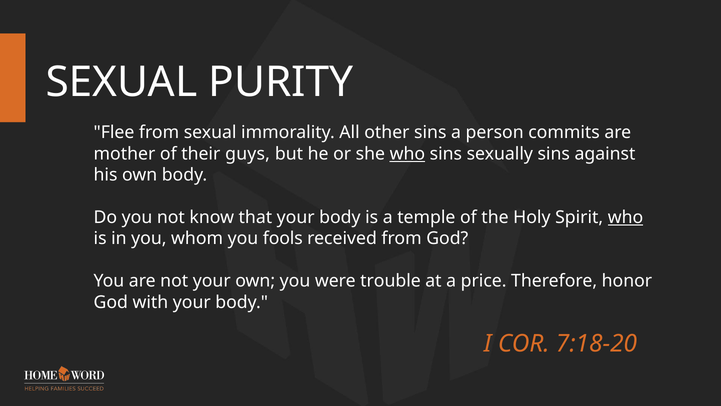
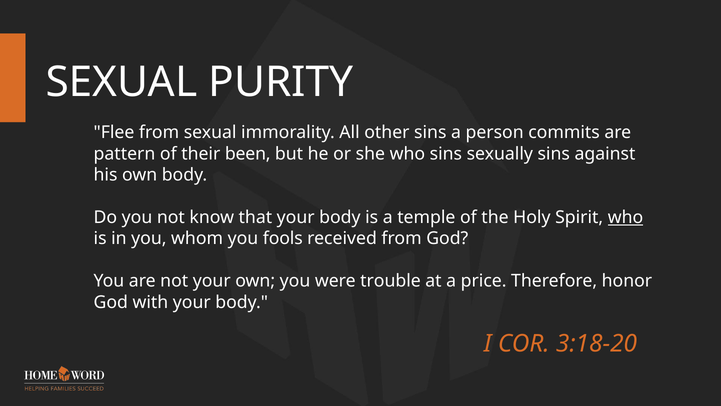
mother: mother -> pattern
guys: guys -> been
who at (407, 154) underline: present -> none
7:18-20: 7:18-20 -> 3:18-20
